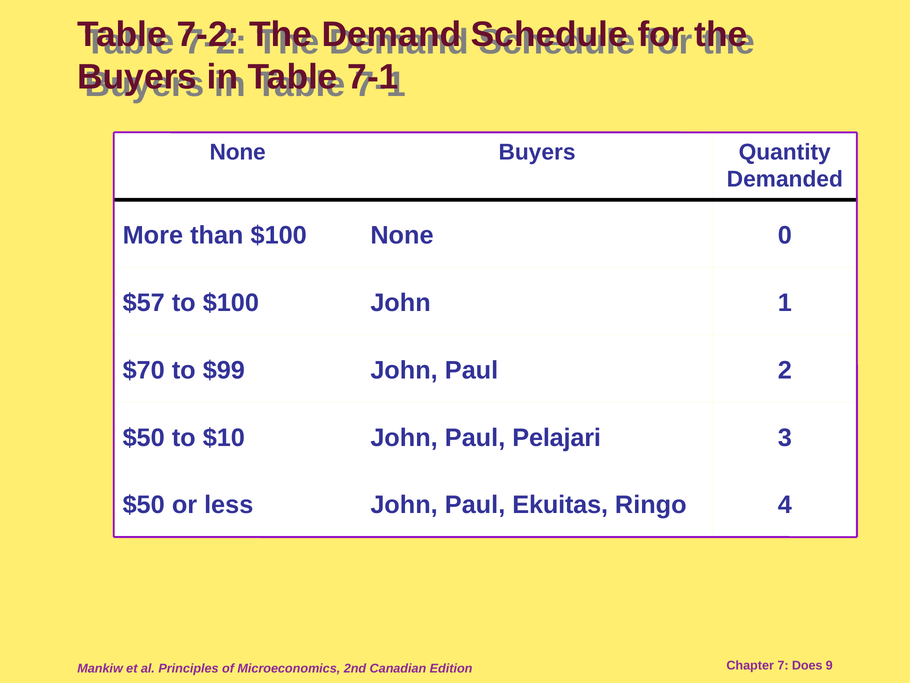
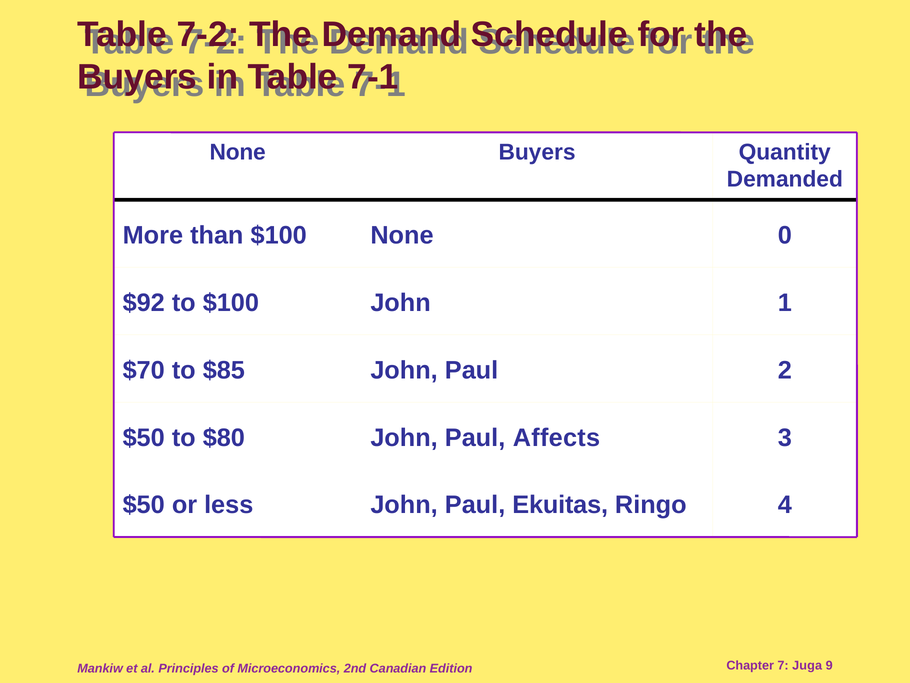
$57: $57 -> $92
$99: $99 -> $85
$10: $10 -> $80
Pelajari: Pelajari -> Affects
Does: Does -> Juga
